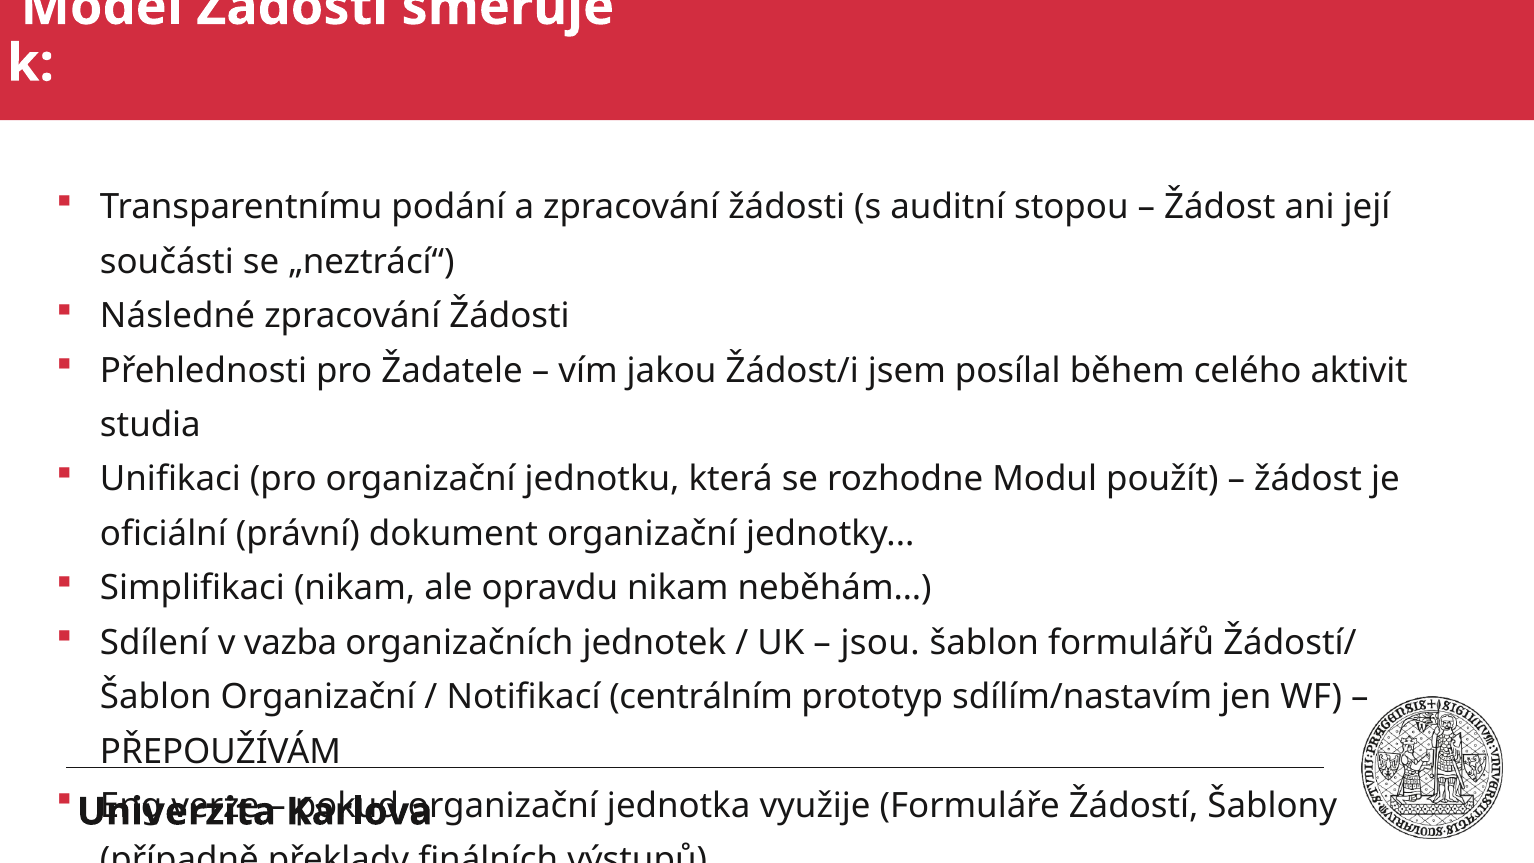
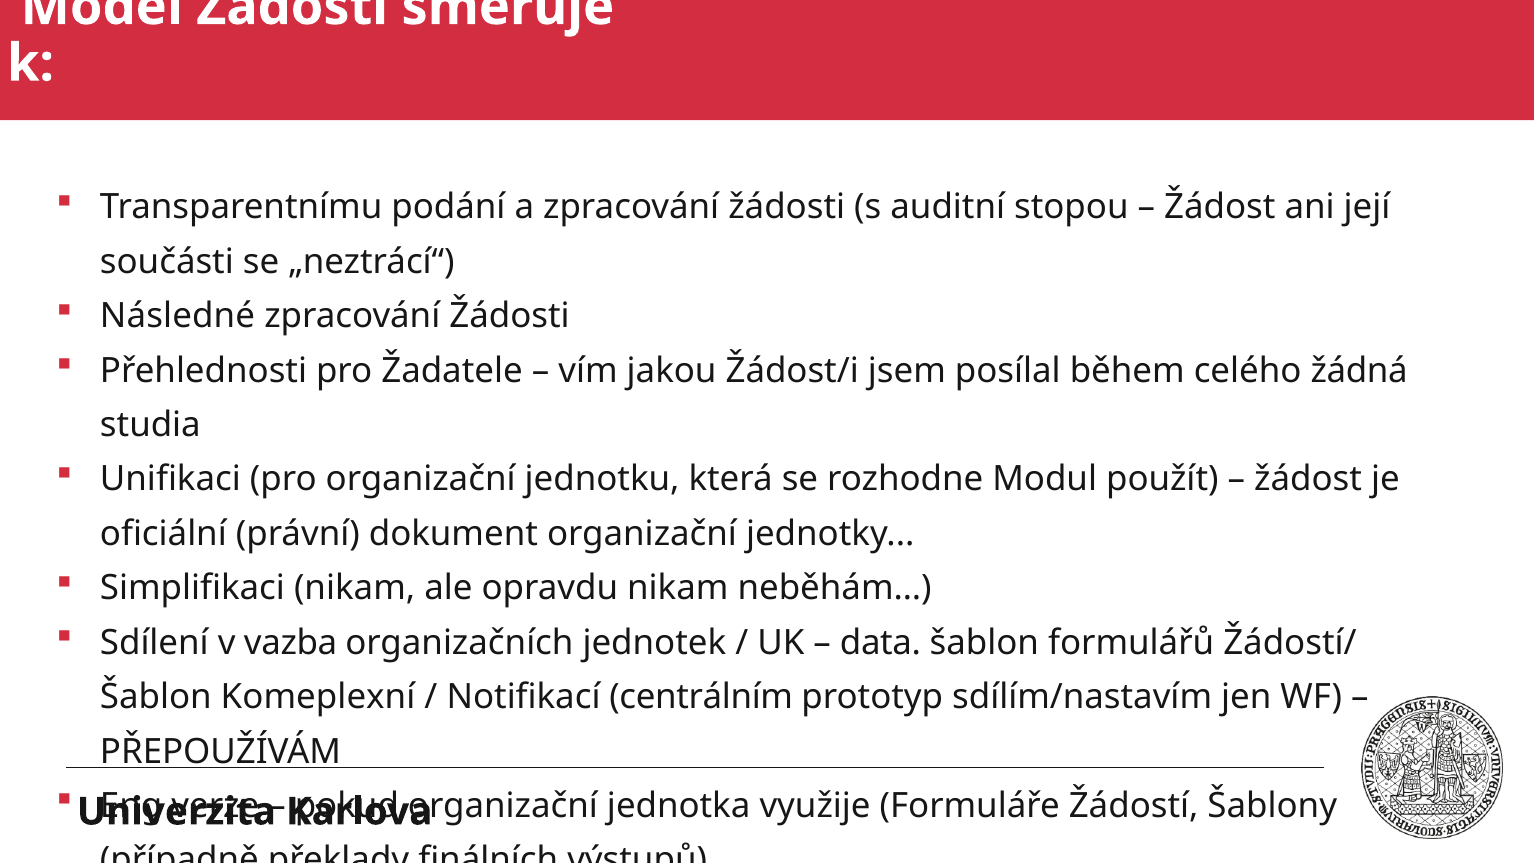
aktivit: aktivit -> žádná
jsou: jsou -> data
Šablon Organizační: Organizační -> Komeplexní
